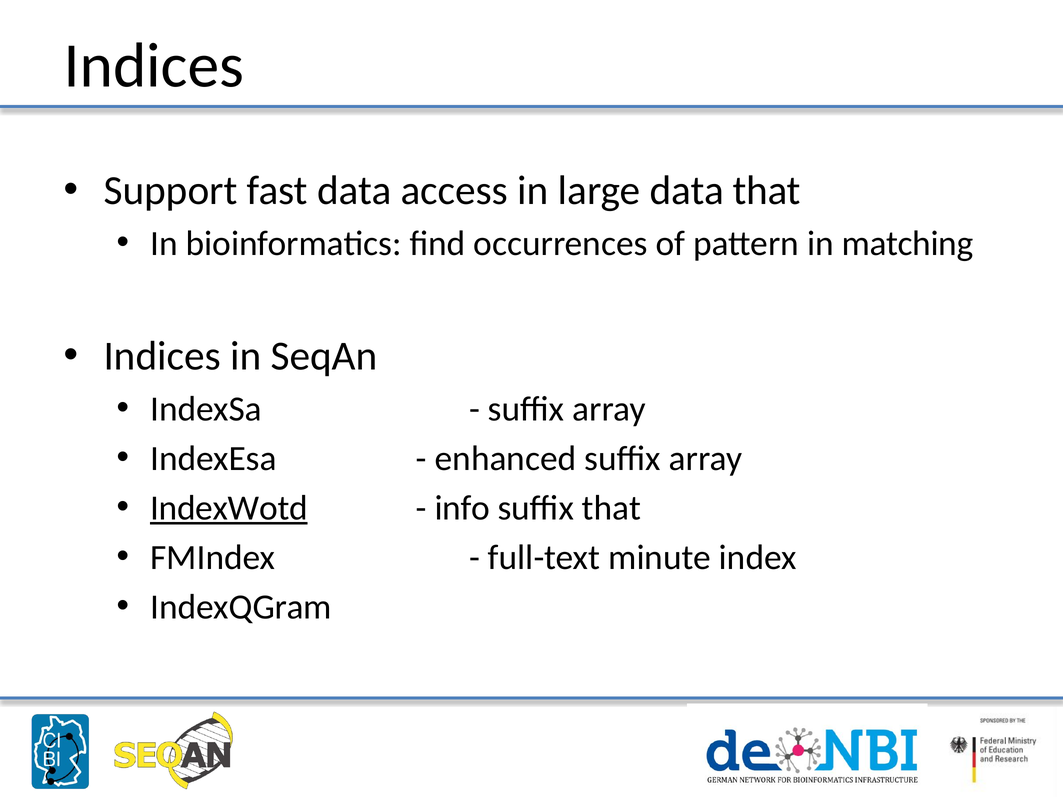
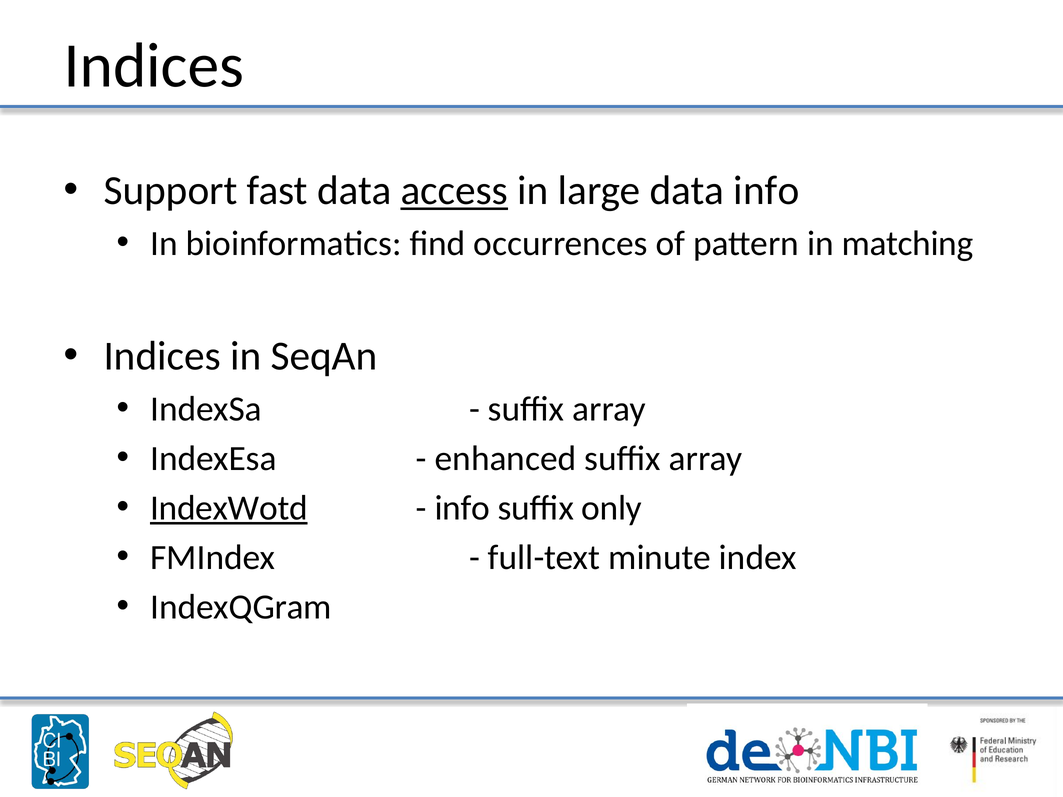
access underline: none -> present
data that: that -> info
suffix that: that -> only
